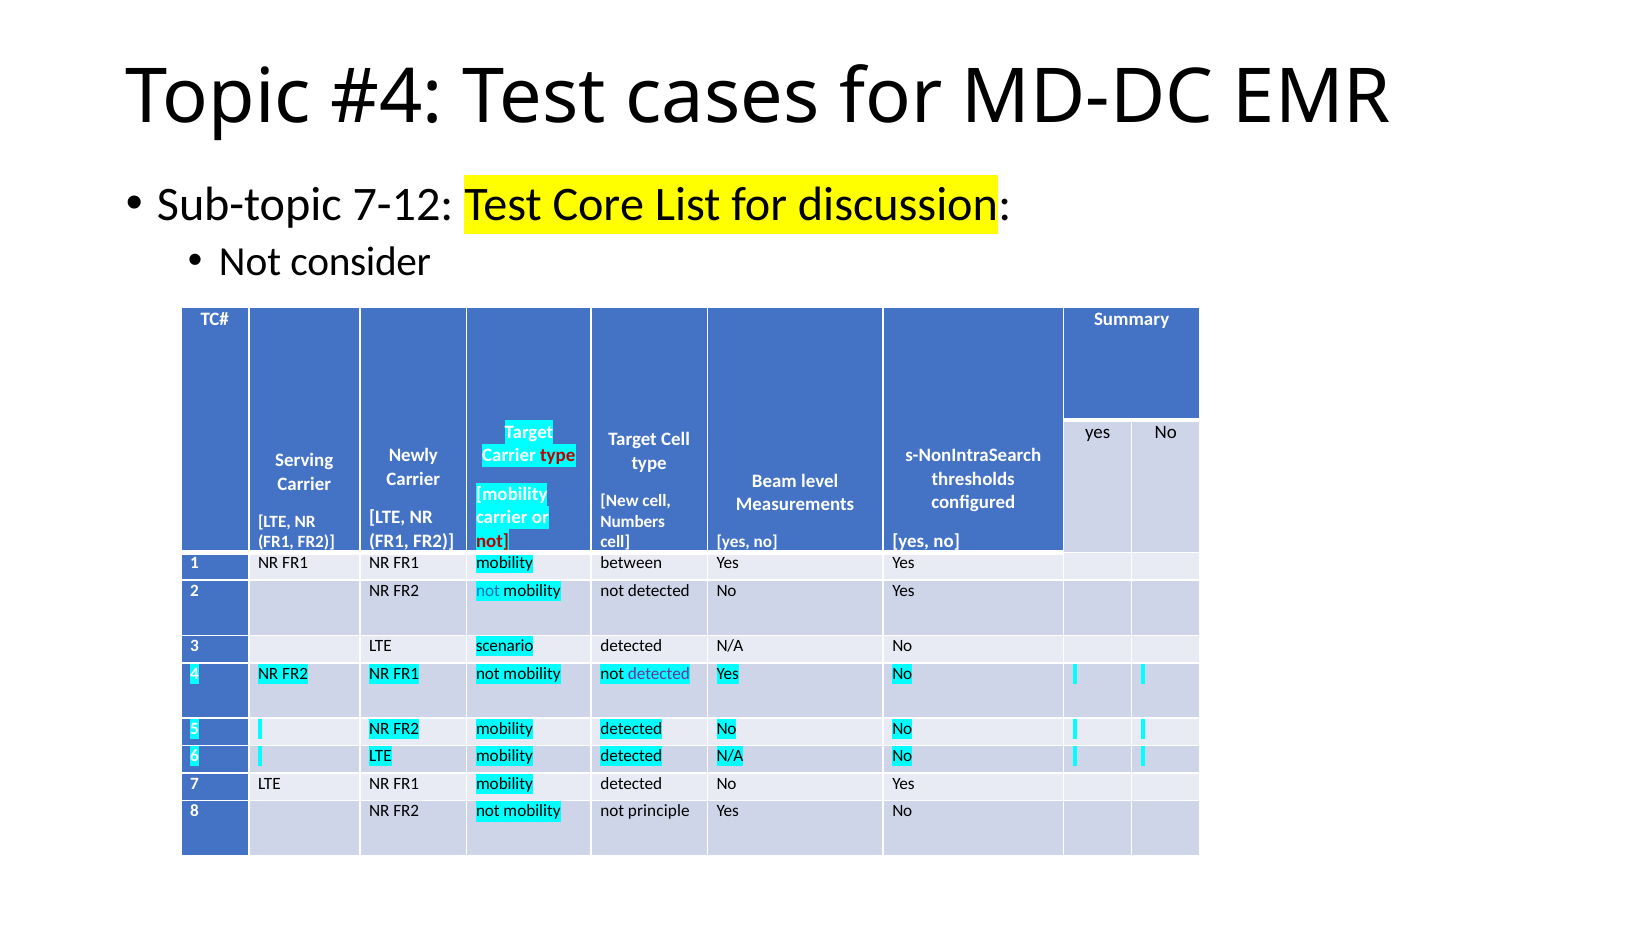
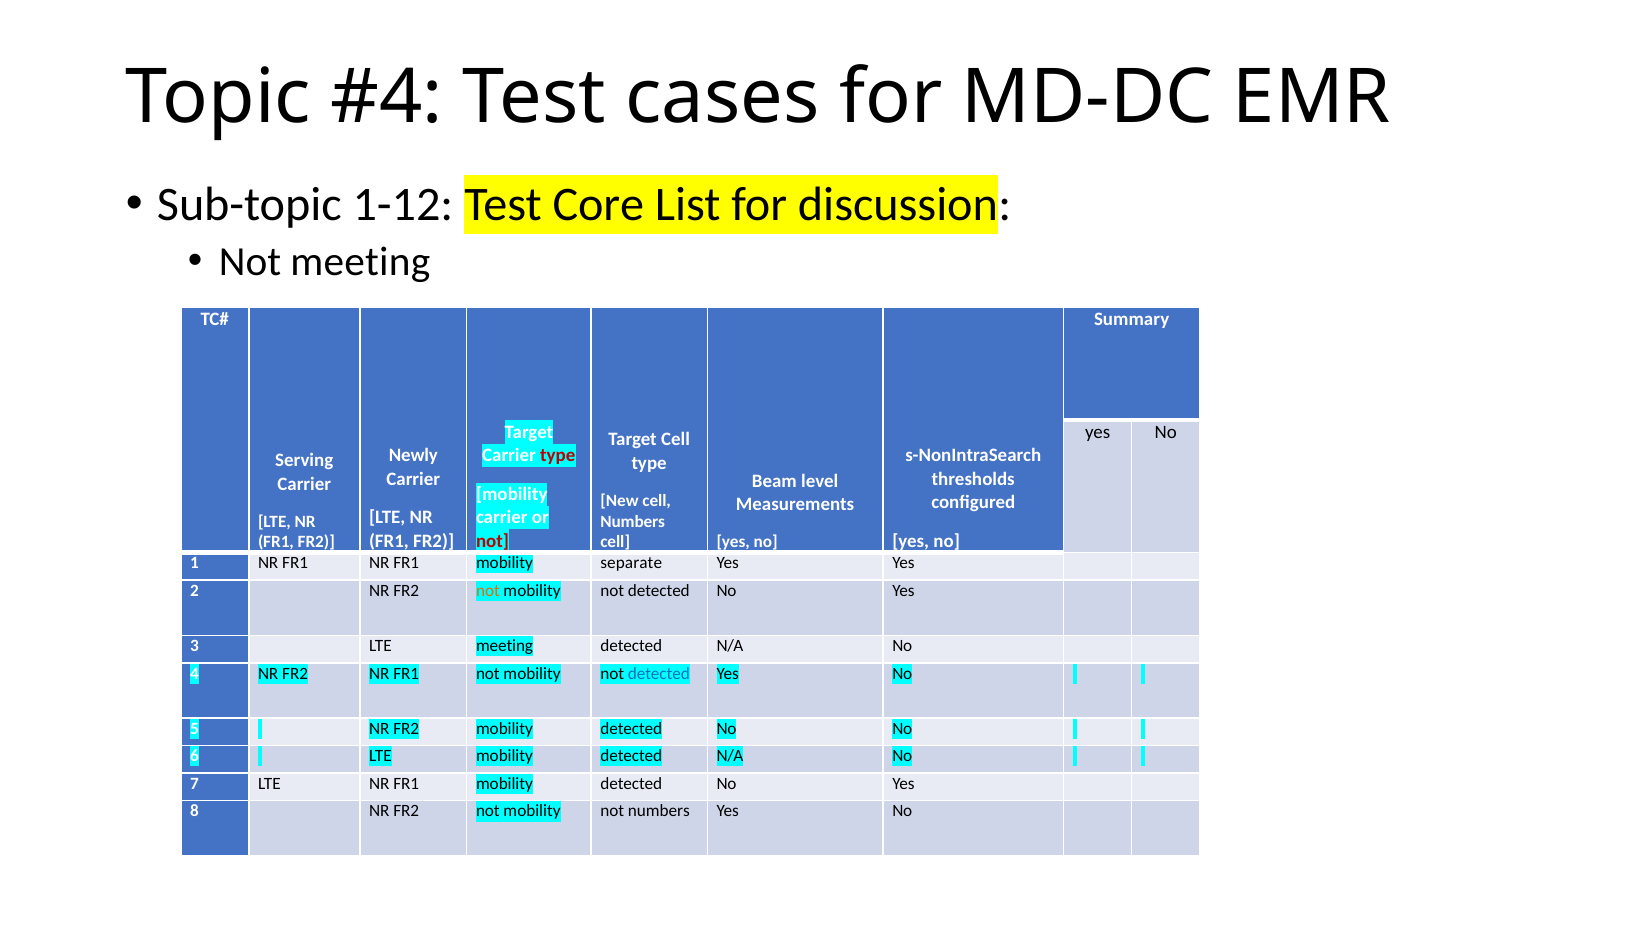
7-12: 7-12 -> 1-12
Not consider: consider -> meeting
between: between -> separate
not at (488, 591) colour: blue -> orange
LTE scenario: scenario -> meeting
detected at (659, 674) colour: purple -> blue
not principle: principle -> numbers
